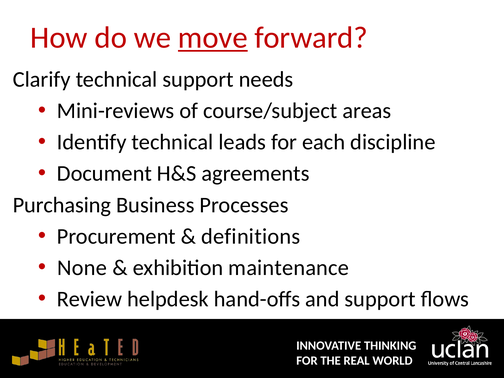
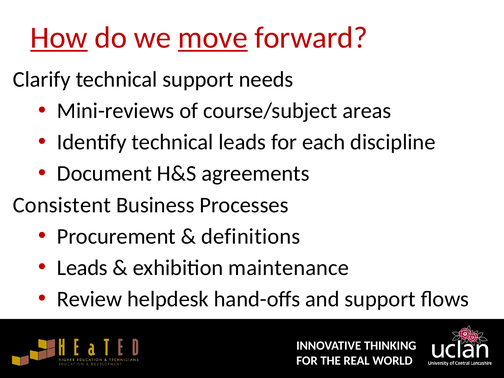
How underline: none -> present
Purchasing: Purchasing -> Consistent
None at (82, 268): None -> Leads
